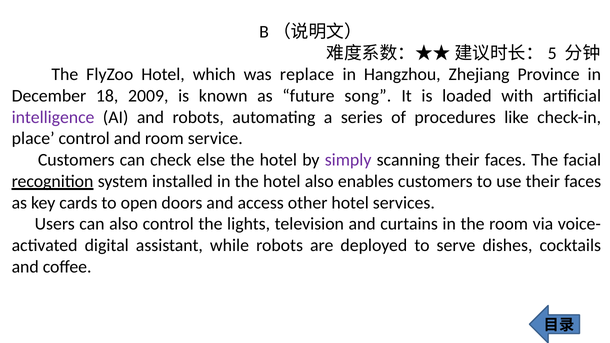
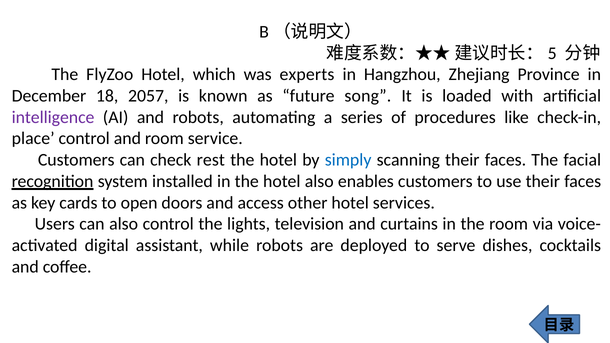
replace: replace -> experts
2009: 2009 -> 2057
else: else -> rest
simply colour: purple -> blue
